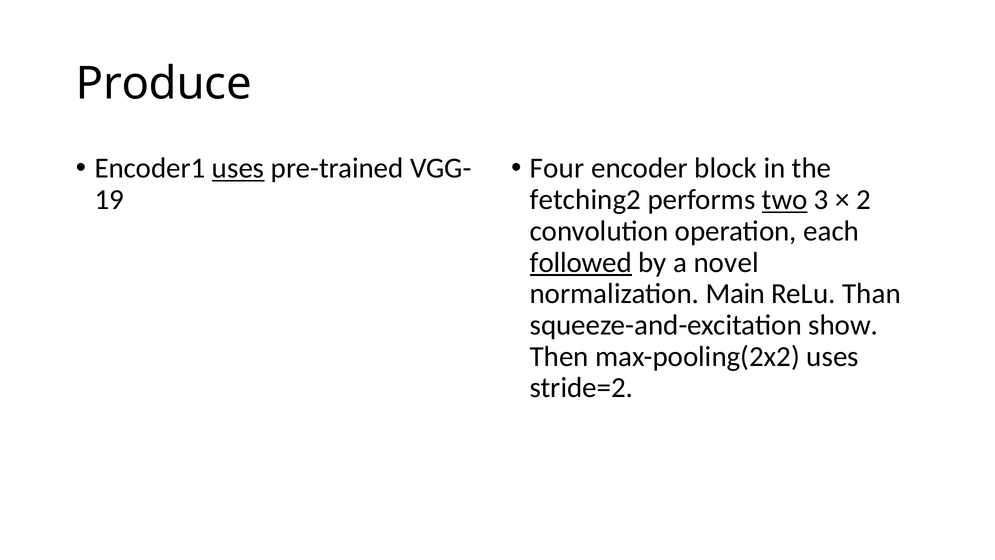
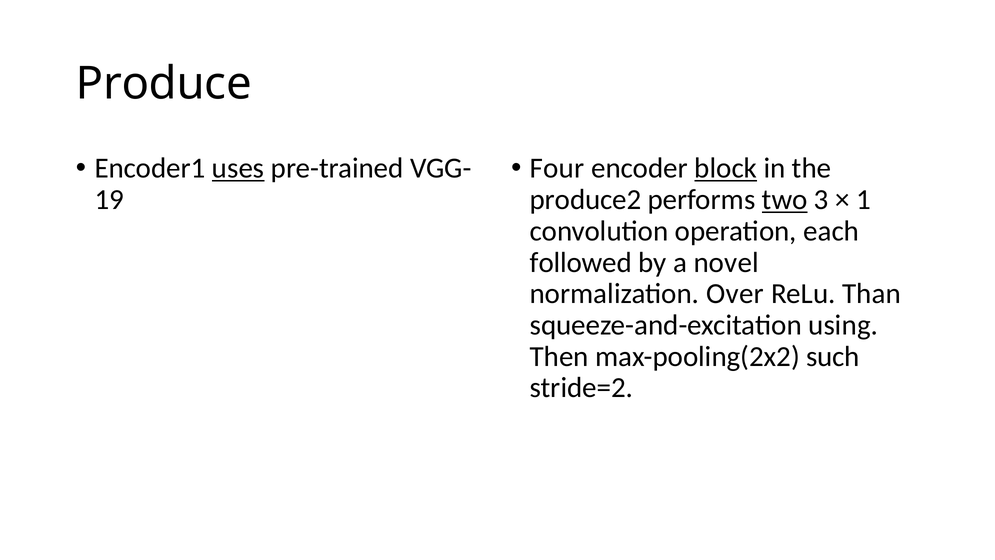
block underline: none -> present
fetching2: fetching2 -> produce2
2: 2 -> 1
followed underline: present -> none
Main: Main -> Over
show: show -> using
max-pooling(2x2 uses: uses -> such
